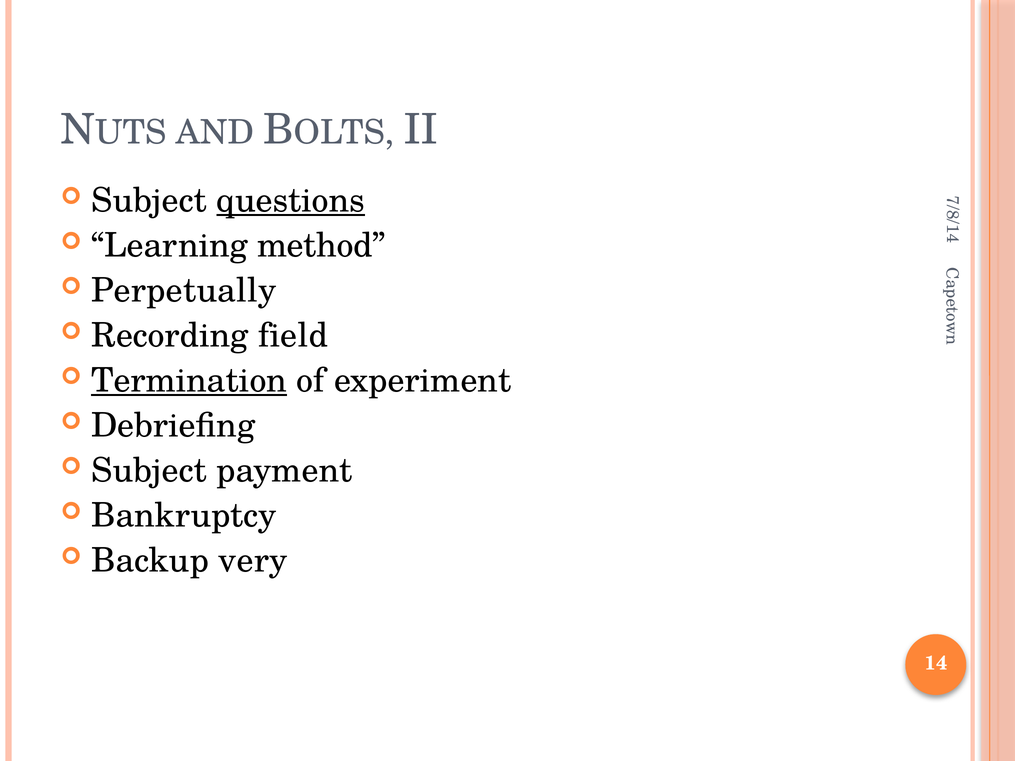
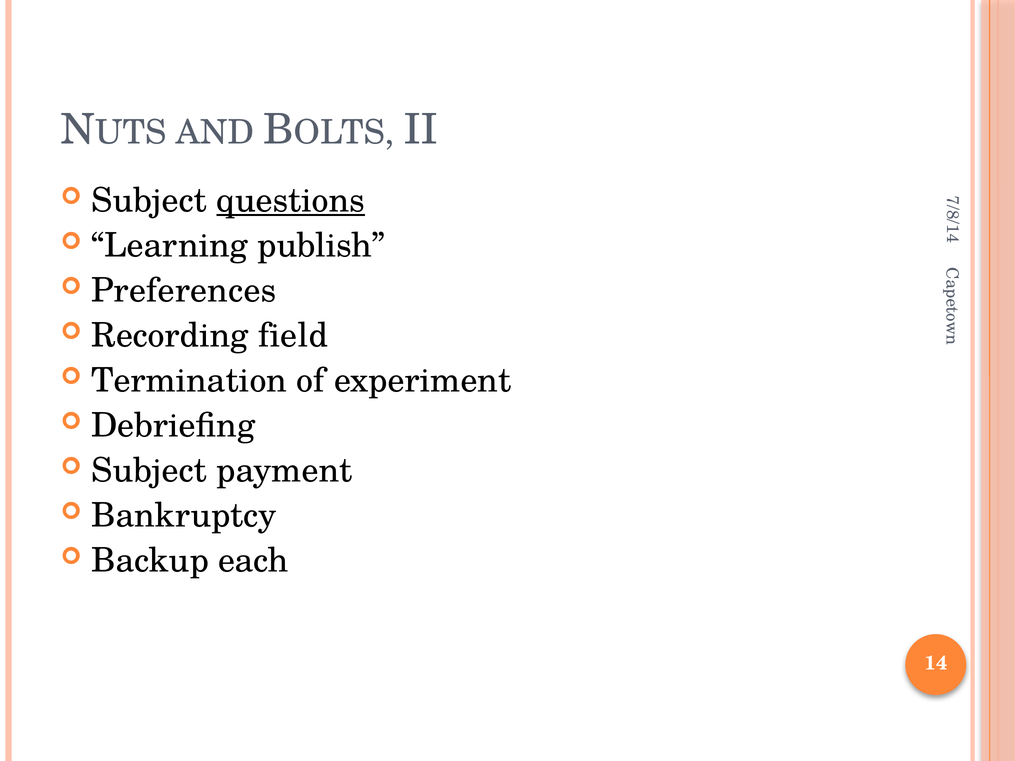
method: method -> publish
Perpetually: Perpetually -> Preferences
Termination underline: present -> none
very: very -> each
